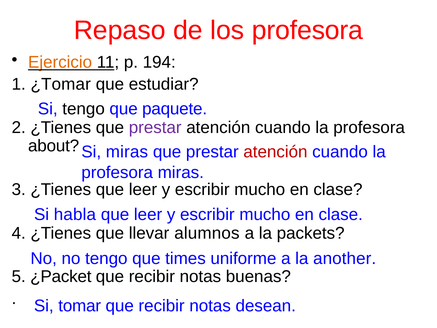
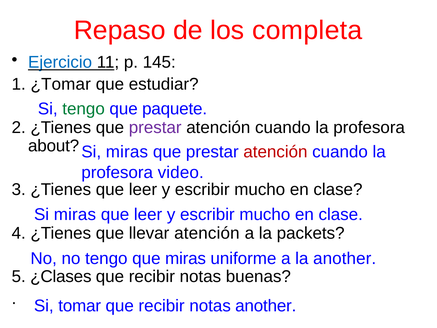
los profesora: profesora -> completa
Ejercicio colour: orange -> blue
194: 194 -> 145
tengo at (84, 109) colour: black -> green
profesora miras: miras -> video
habla at (75, 214): habla -> miras
llevar alumnos: alumnos -> atención
que times: times -> miras
¿Packet: ¿Packet -> ¿Clases
notas desean: desean -> another
